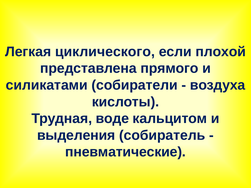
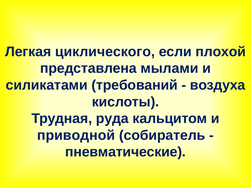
прямого: прямого -> мылами
собиратели: собиратели -> требований
воде: воде -> руда
выделения: выделения -> приводной
